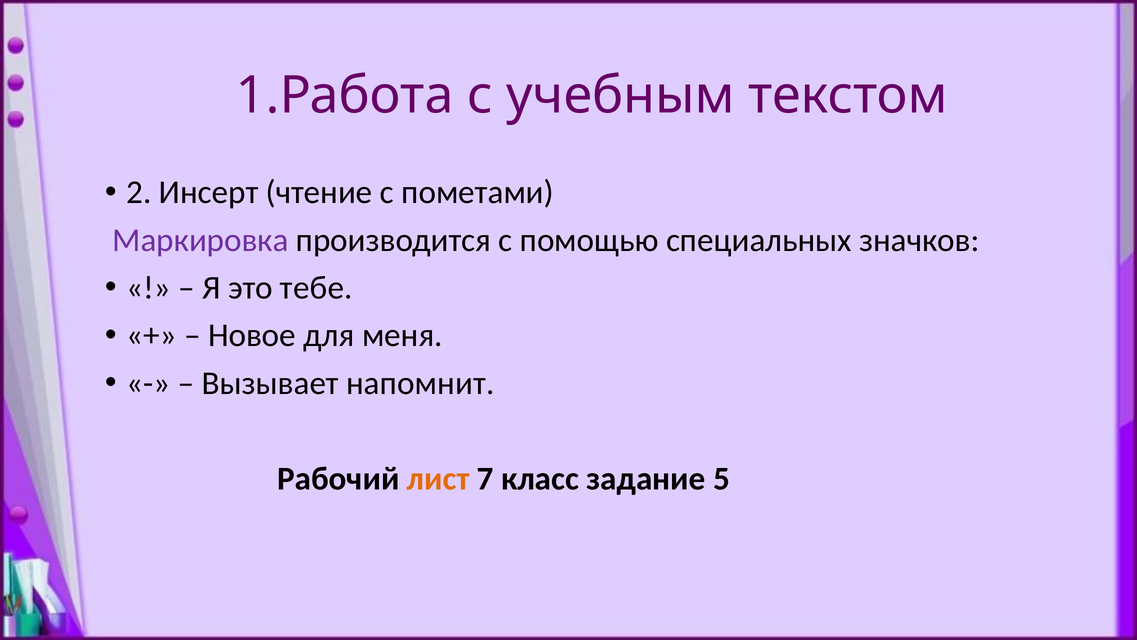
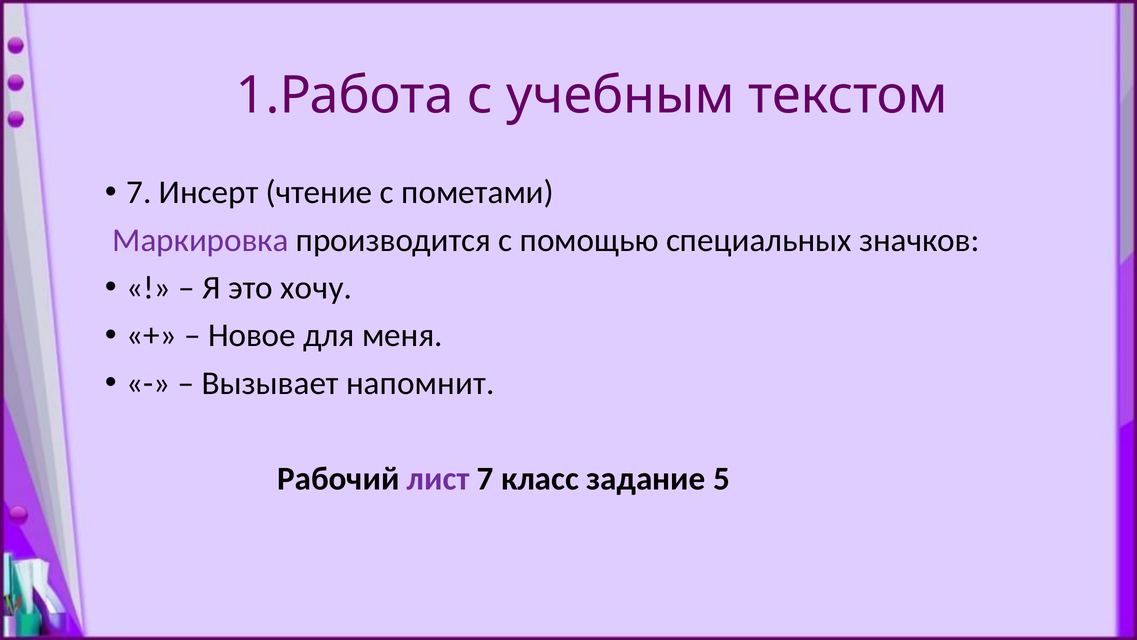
2 at (139, 192): 2 -> 7
тебе: тебе -> хочу
лист colour: orange -> purple
